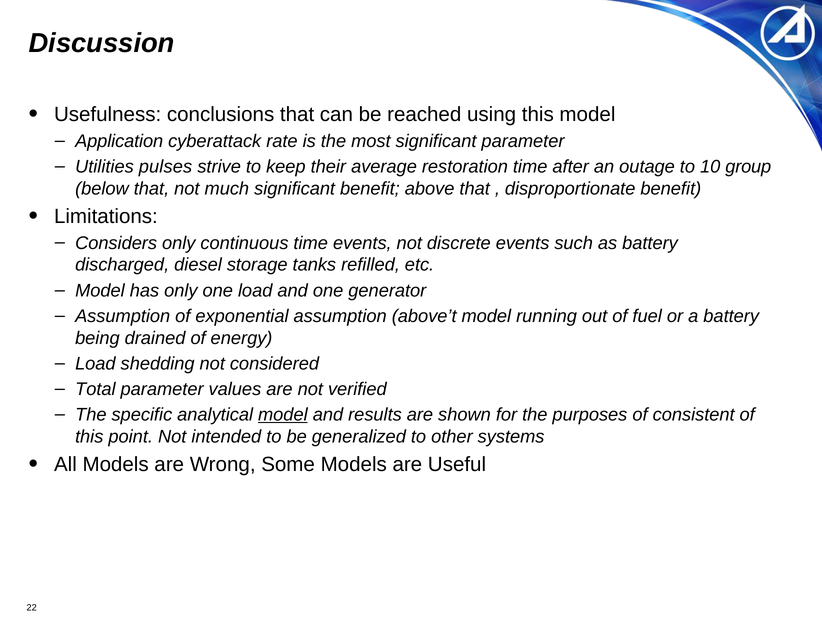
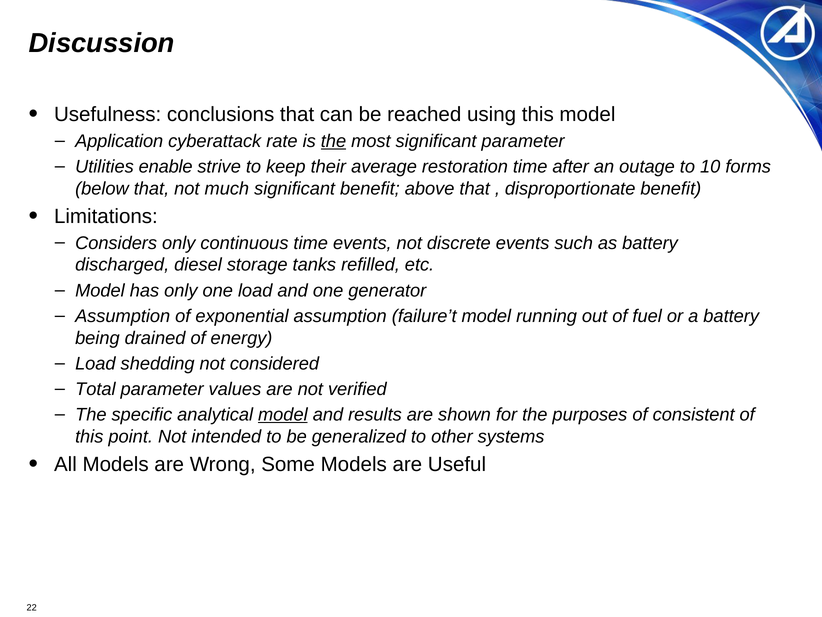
the at (333, 141) underline: none -> present
pulses: pulses -> enable
group: group -> forms
above’t: above’t -> failure’t
